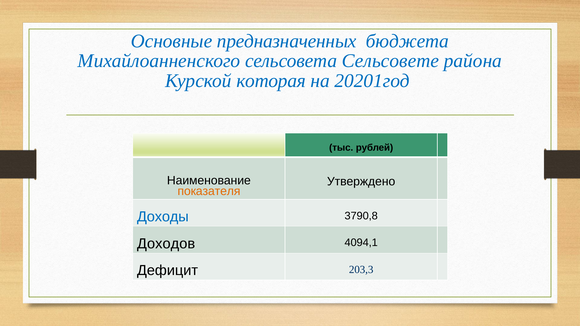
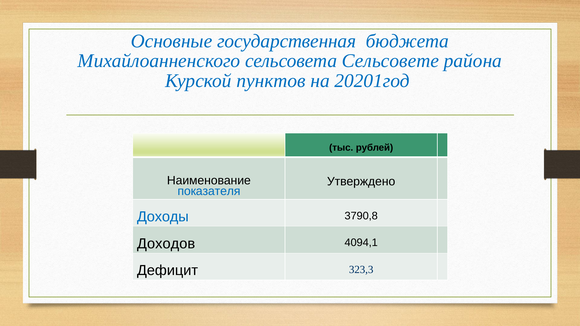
предназначенных: предназначенных -> государственная
которая: которая -> пунктов
показателя colour: orange -> blue
203,3: 203,3 -> 323,3
